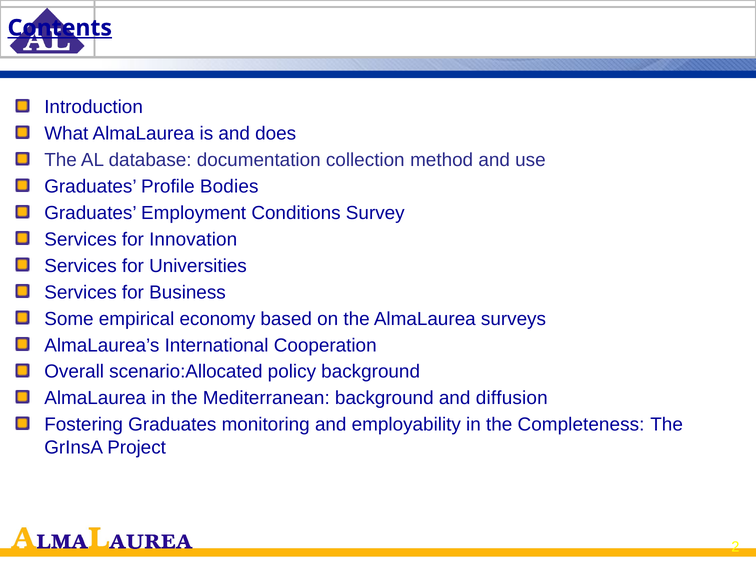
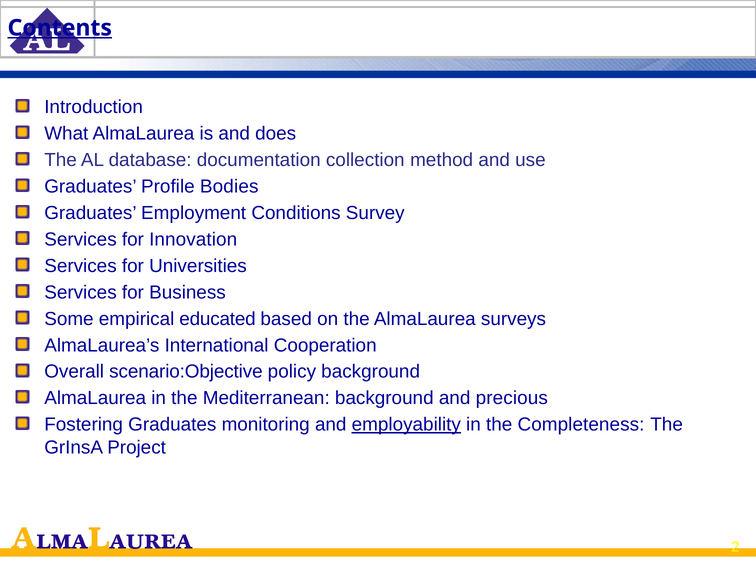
economy: economy -> educated
scenario:Allocated: scenario:Allocated -> scenario:Objective
diffusion: diffusion -> precious
employability underline: none -> present
